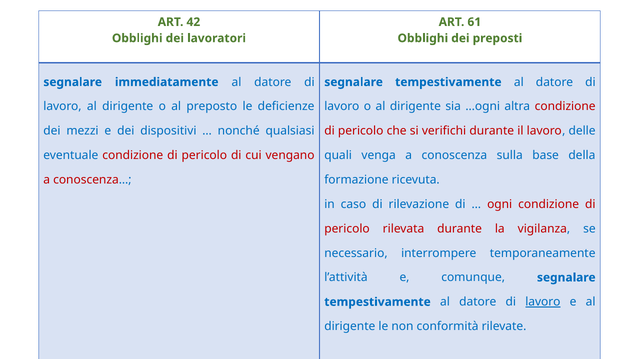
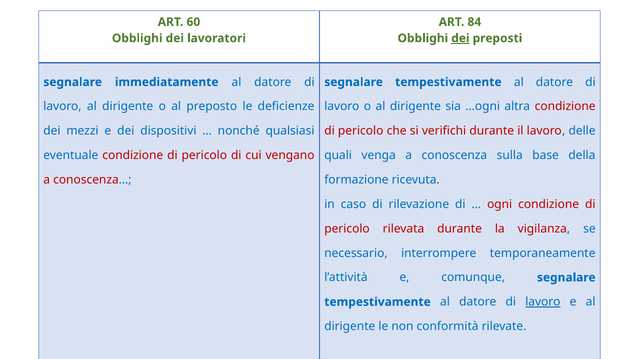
42: 42 -> 60
61: 61 -> 84
dei at (460, 38) underline: none -> present
